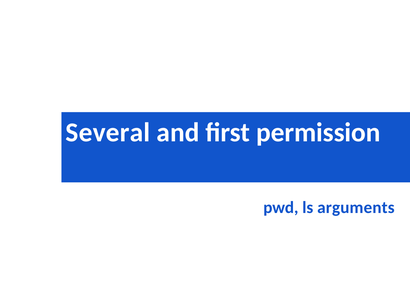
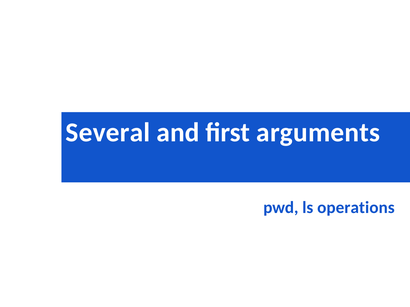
permission: permission -> arguments
arguments: arguments -> operations
